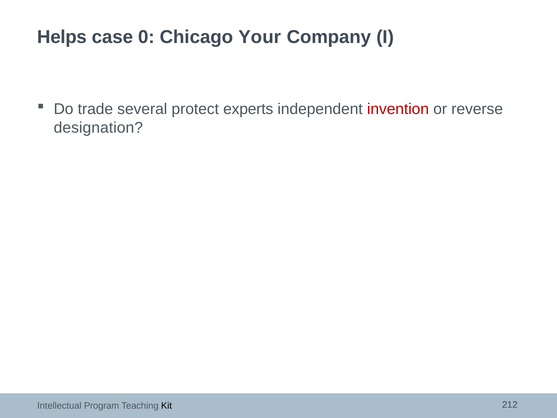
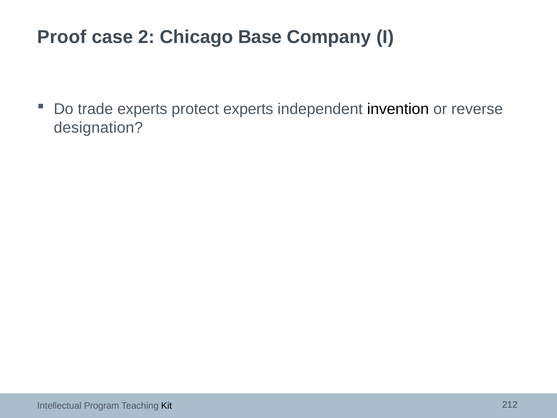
Helps: Helps -> Proof
0: 0 -> 2
Your: Your -> Base
trade several: several -> experts
invention colour: red -> black
